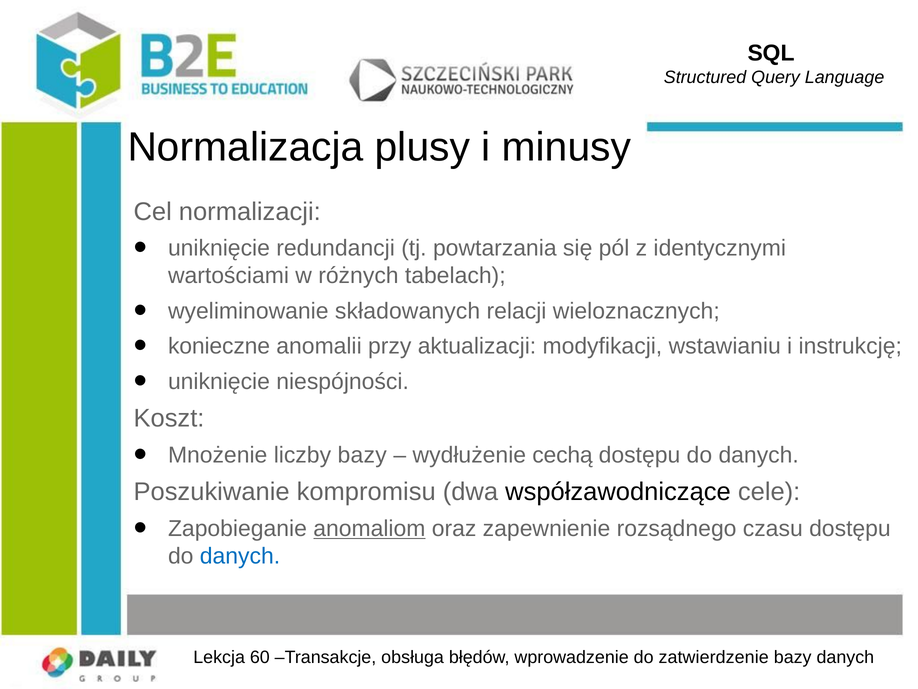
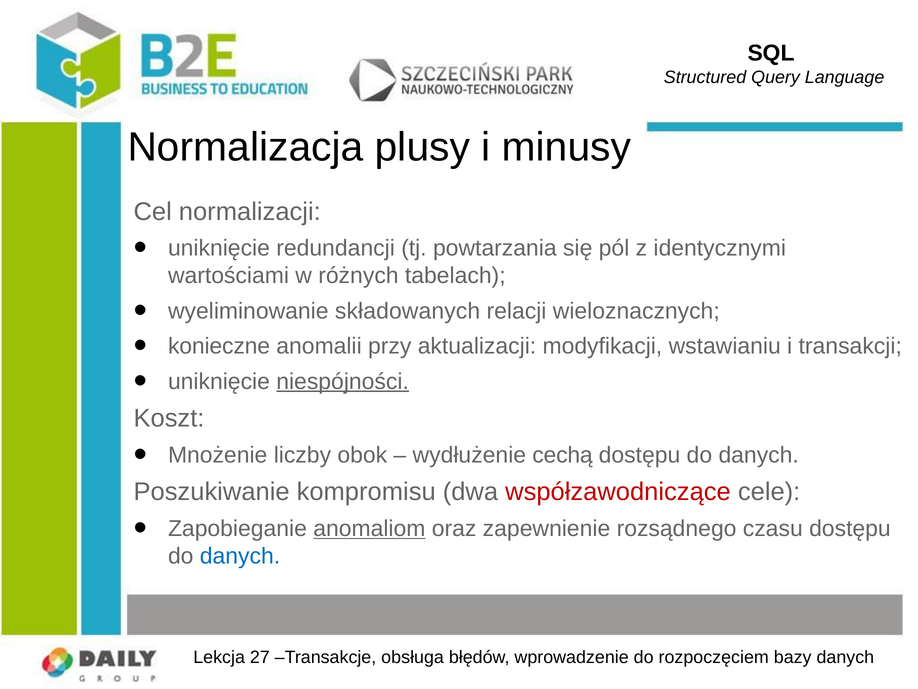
instrukcję: instrukcję -> transakcji
niespójności underline: none -> present
liczby bazy: bazy -> obok
współzawodniczące colour: black -> red
60: 60 -> 27
zatwierdzenie: zatwierdzenie -> rozpoczęciem
